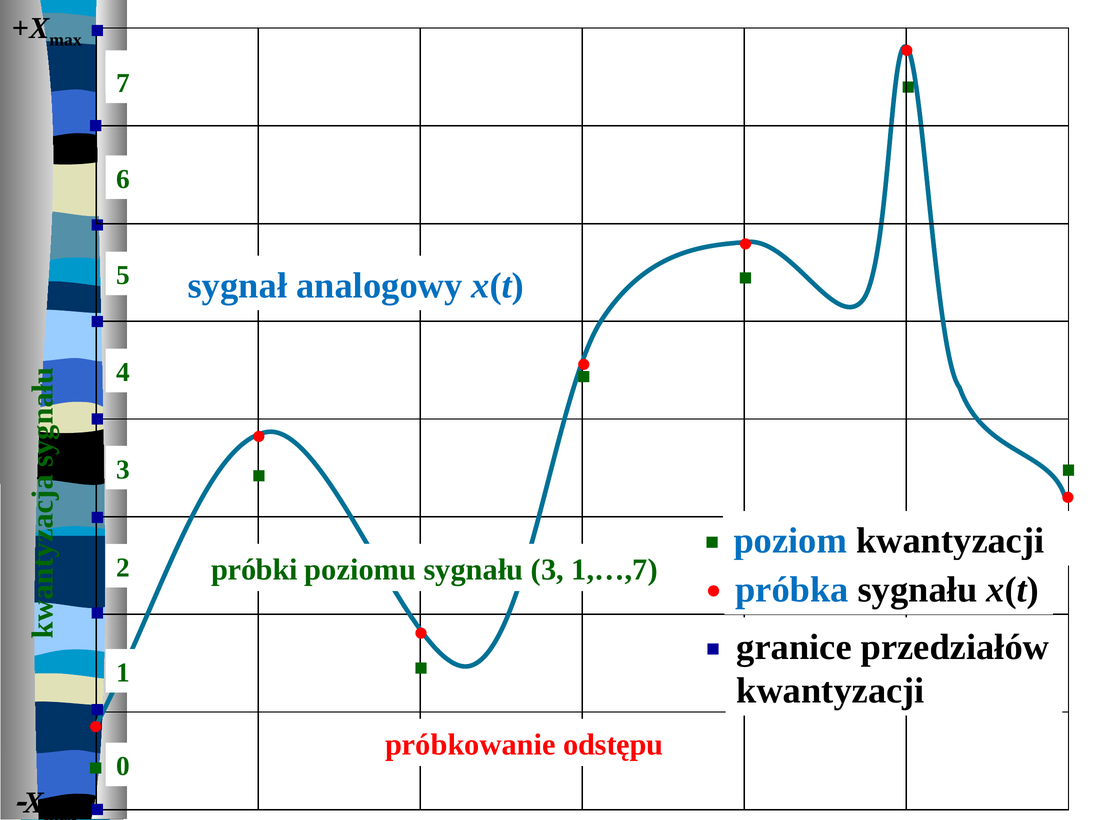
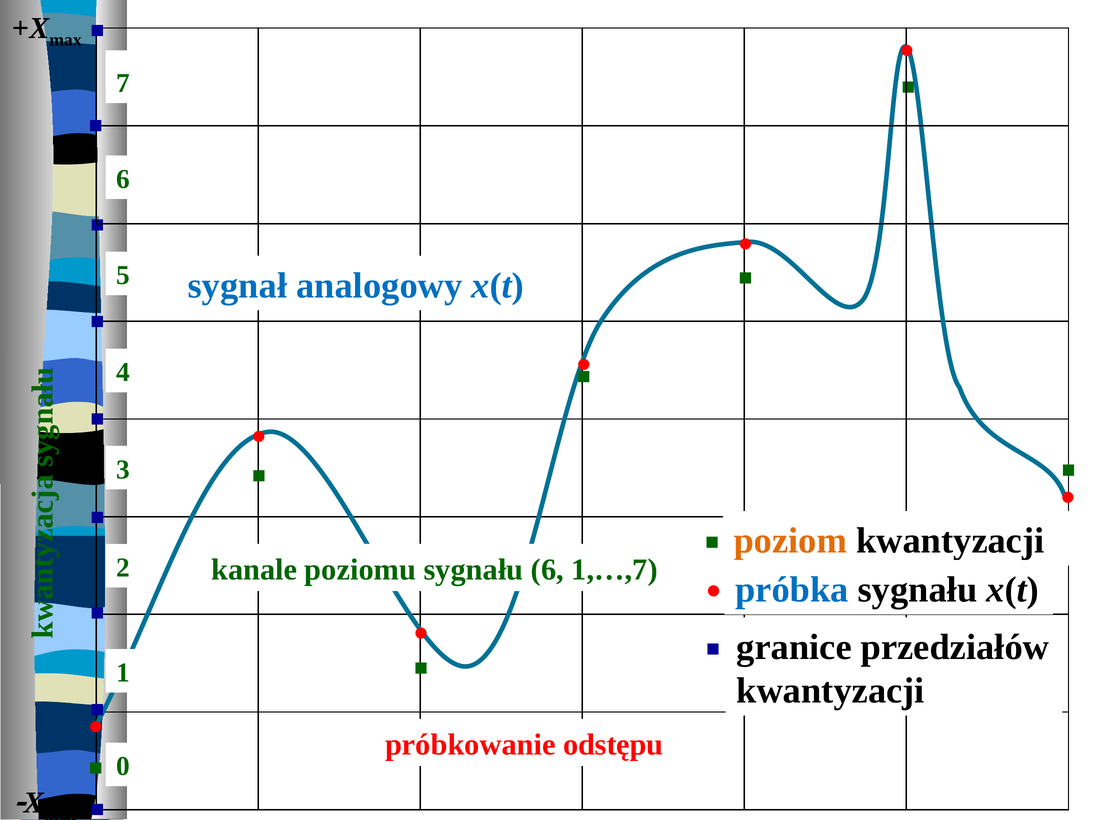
poziom colour: blue -> orange
próbki: próbki -> kanale
sygnału 3: 3 -> 6
